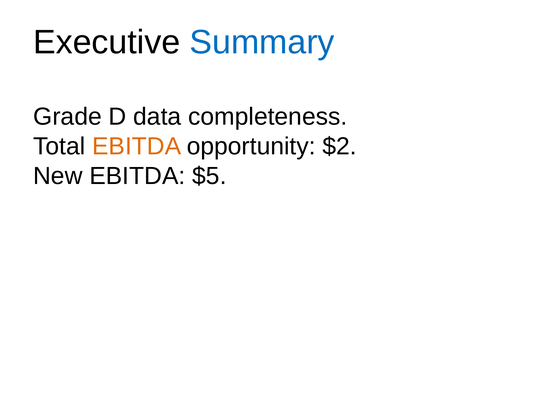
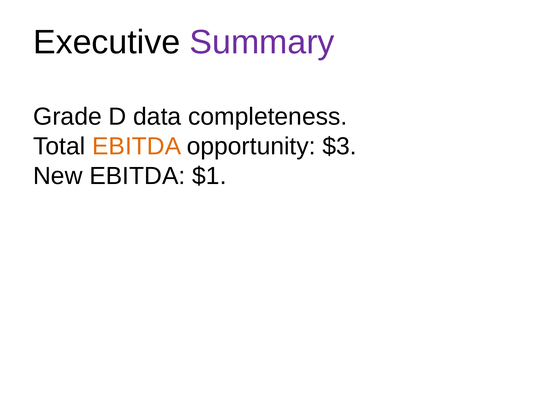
Summary colour: blue -> purple
$2: $2 -> $3
$5: $5 -> $1
